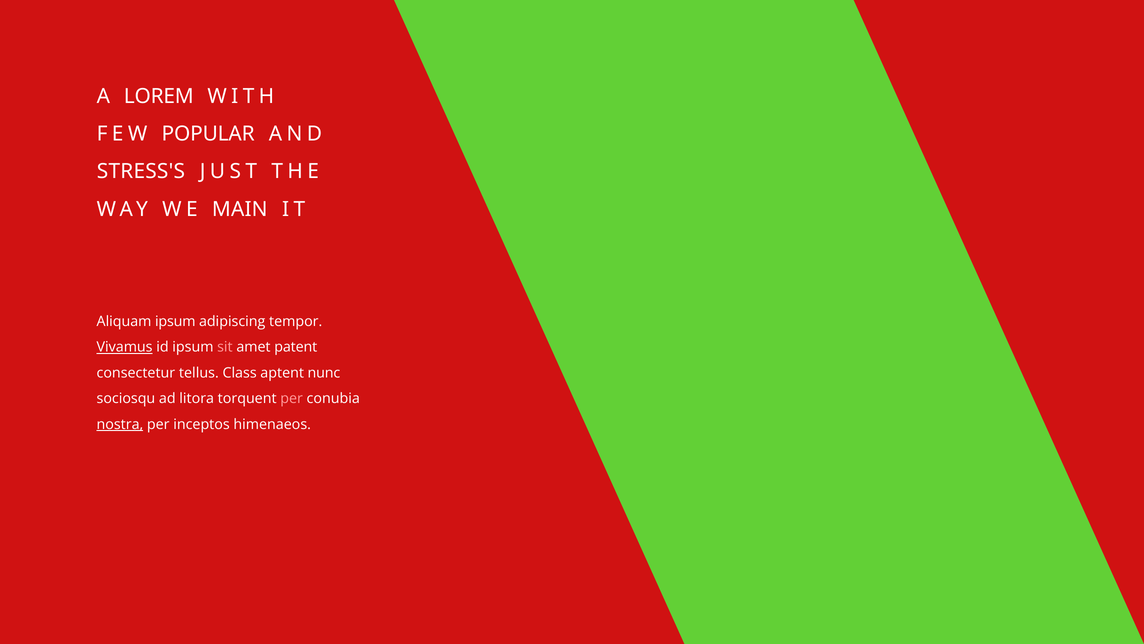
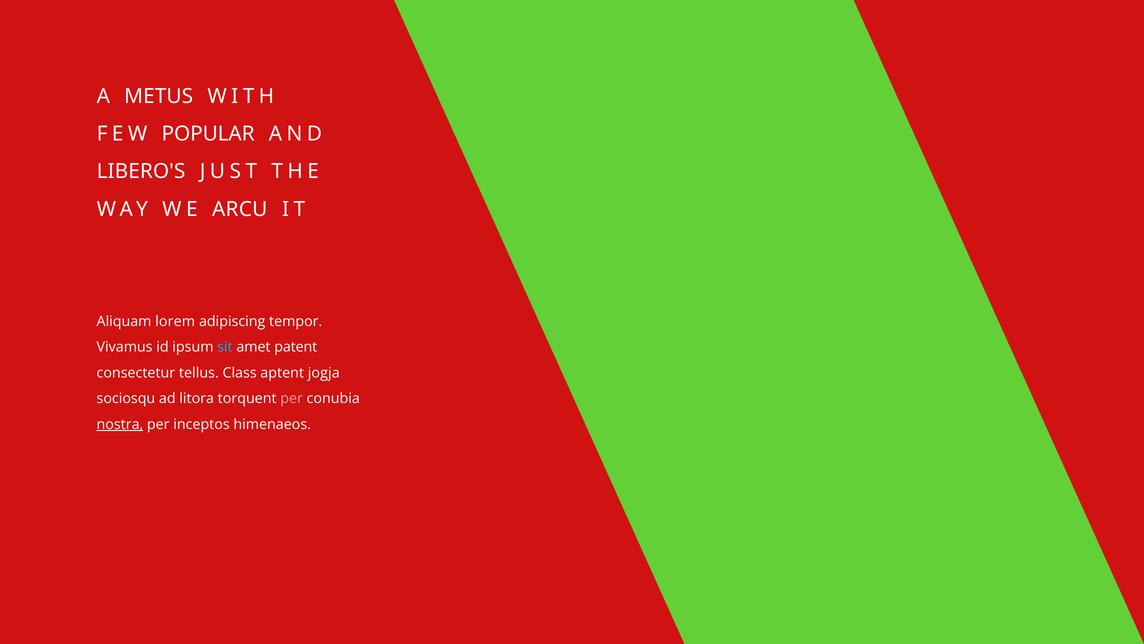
LOREM: LOREM -> METUS
STRESS'S: STRESS'S -> LIBERO'S
MAIN: MAIN -> ARCU
Aliquam ipsum: ipsum -> lorem
Vivamus underline: present -> none
sit colour: pink -> light blue
nunc: nunc -> jogja
